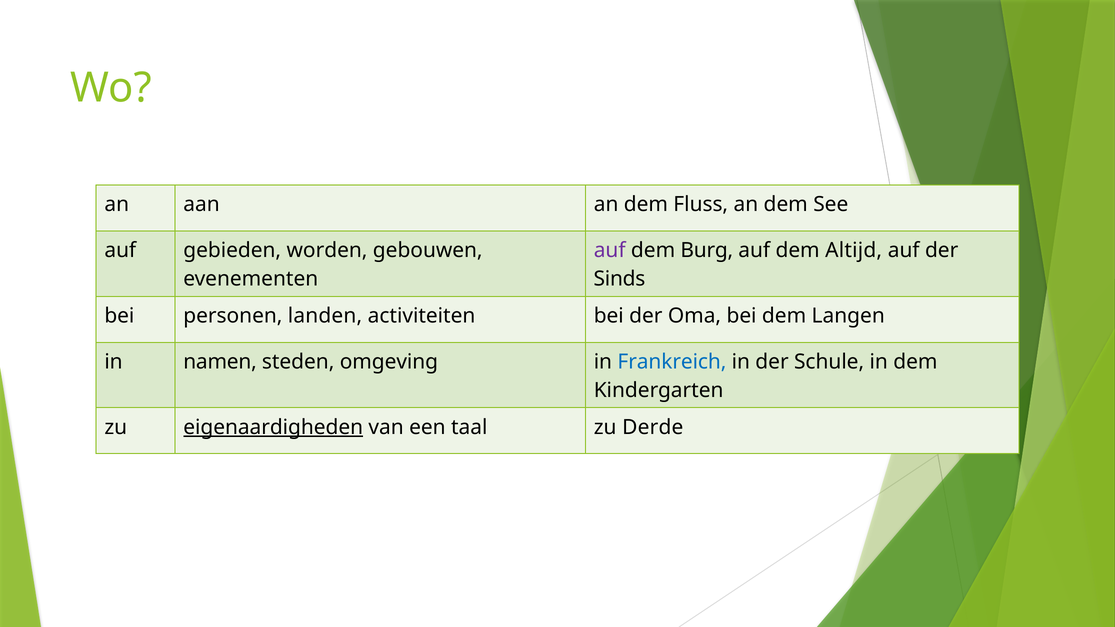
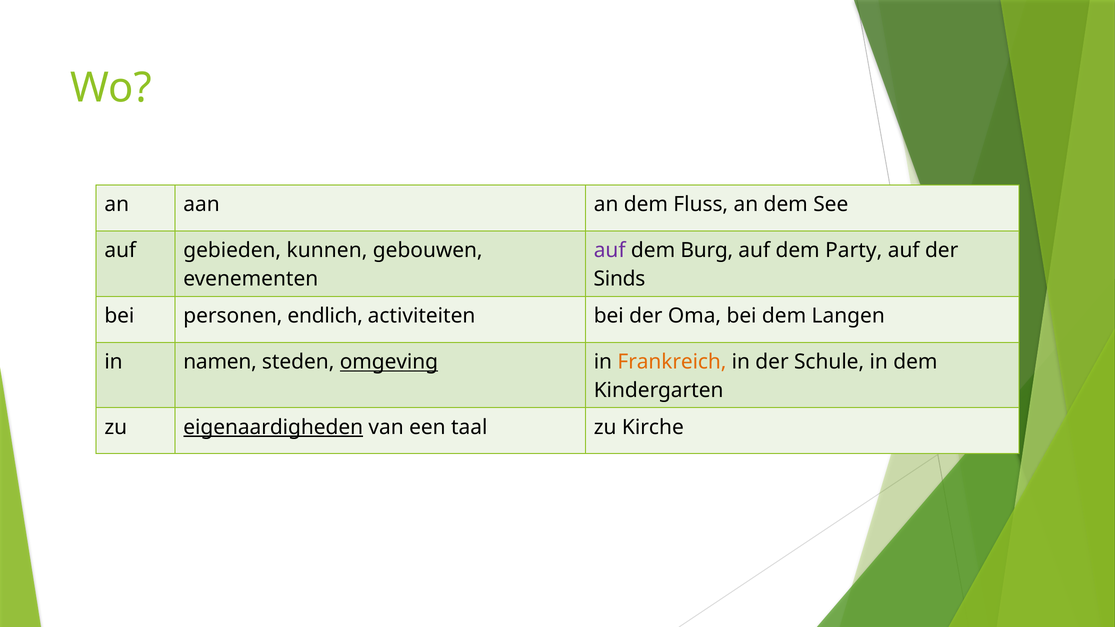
worden: worden -> kunnen
Altijd: Altijd -> Party
landen: landen -> endlich
omgeving underline: none -> present
Frankreich colour: blue -> orange
Derde: Derde -> Kirche
